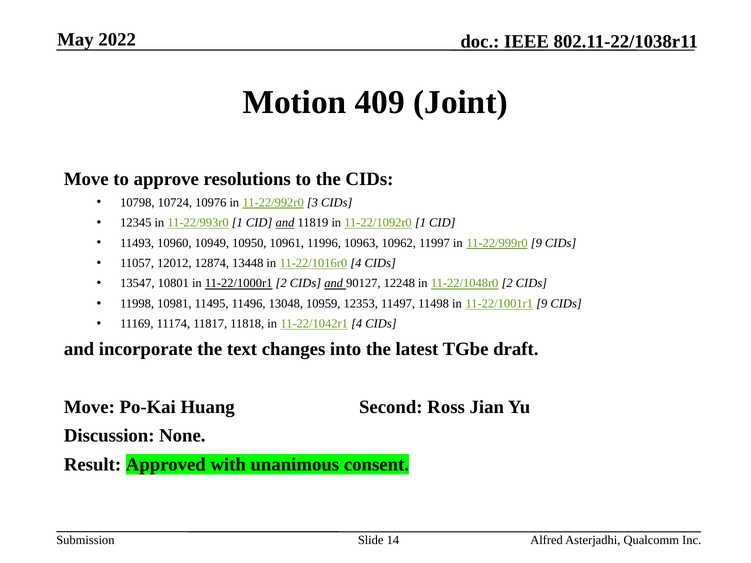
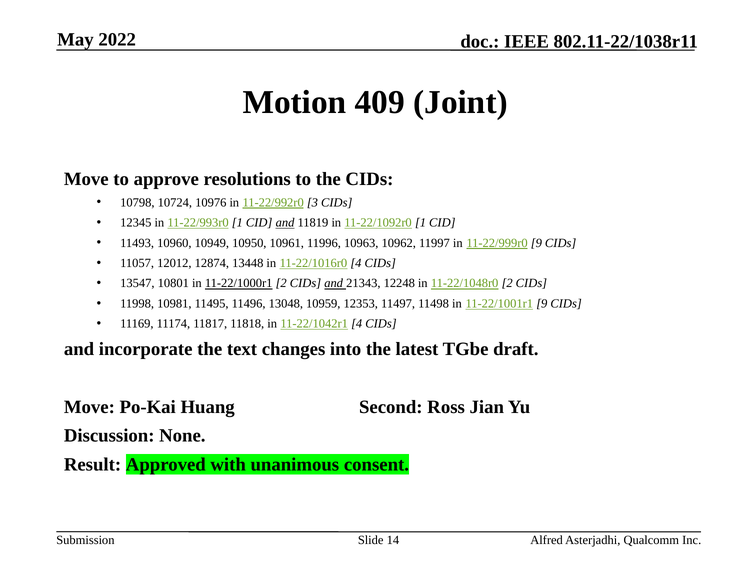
90127: 90127 -> 21343
